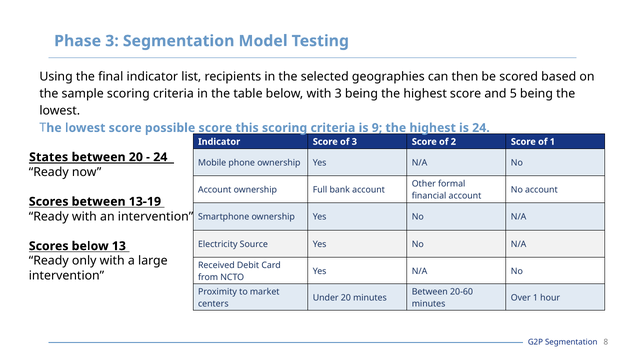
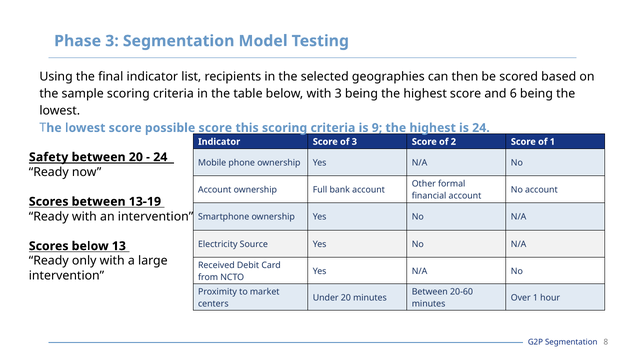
5: 5 -> 6
States: States -> Safety
